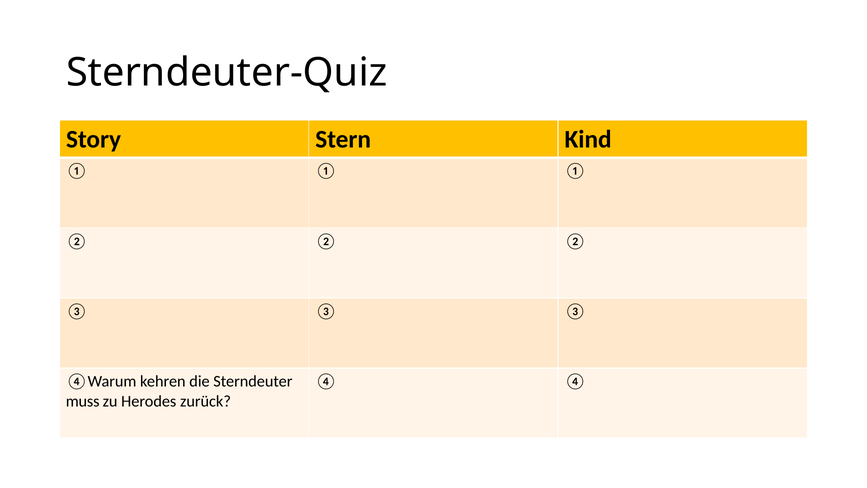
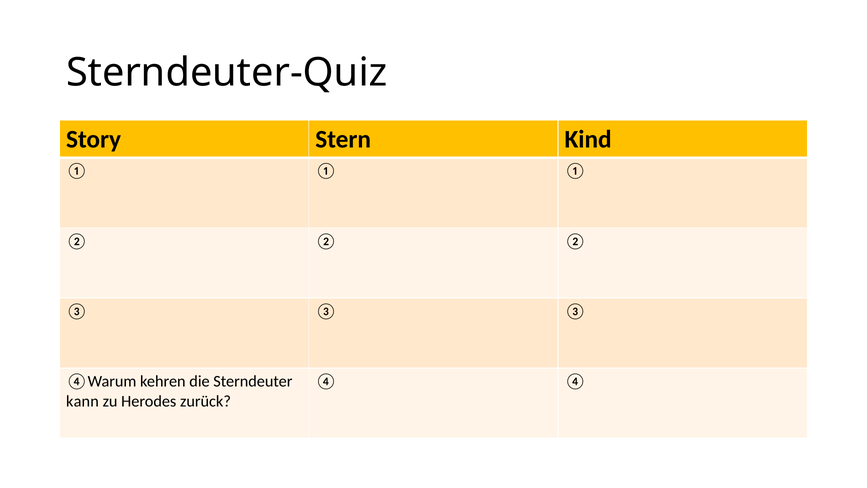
muss: muss -> kann
